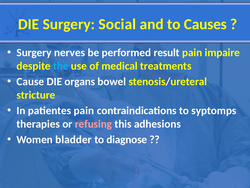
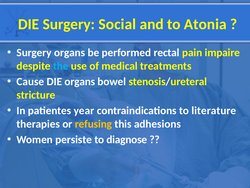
Causes: Causes -> Atonia
Surgery nerves: nerves -> organs
result: result -> rectal
patientes pain: pain -> year
syptomps: syptomps -> literature
refusing colour: pink -> yellow
bladder: bladder -> persiste
